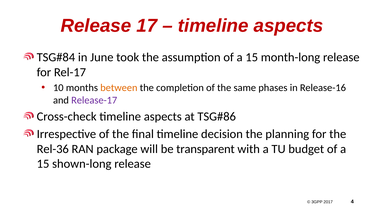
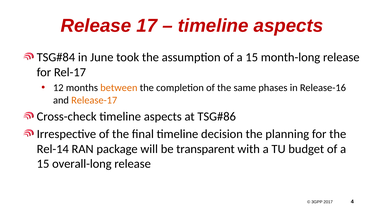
10: 10 -> 12
Release-17 colour: purple -> orange
Rel-36: Rel-36 -> Rel-14
shown-long: shown-long -> overall-long
